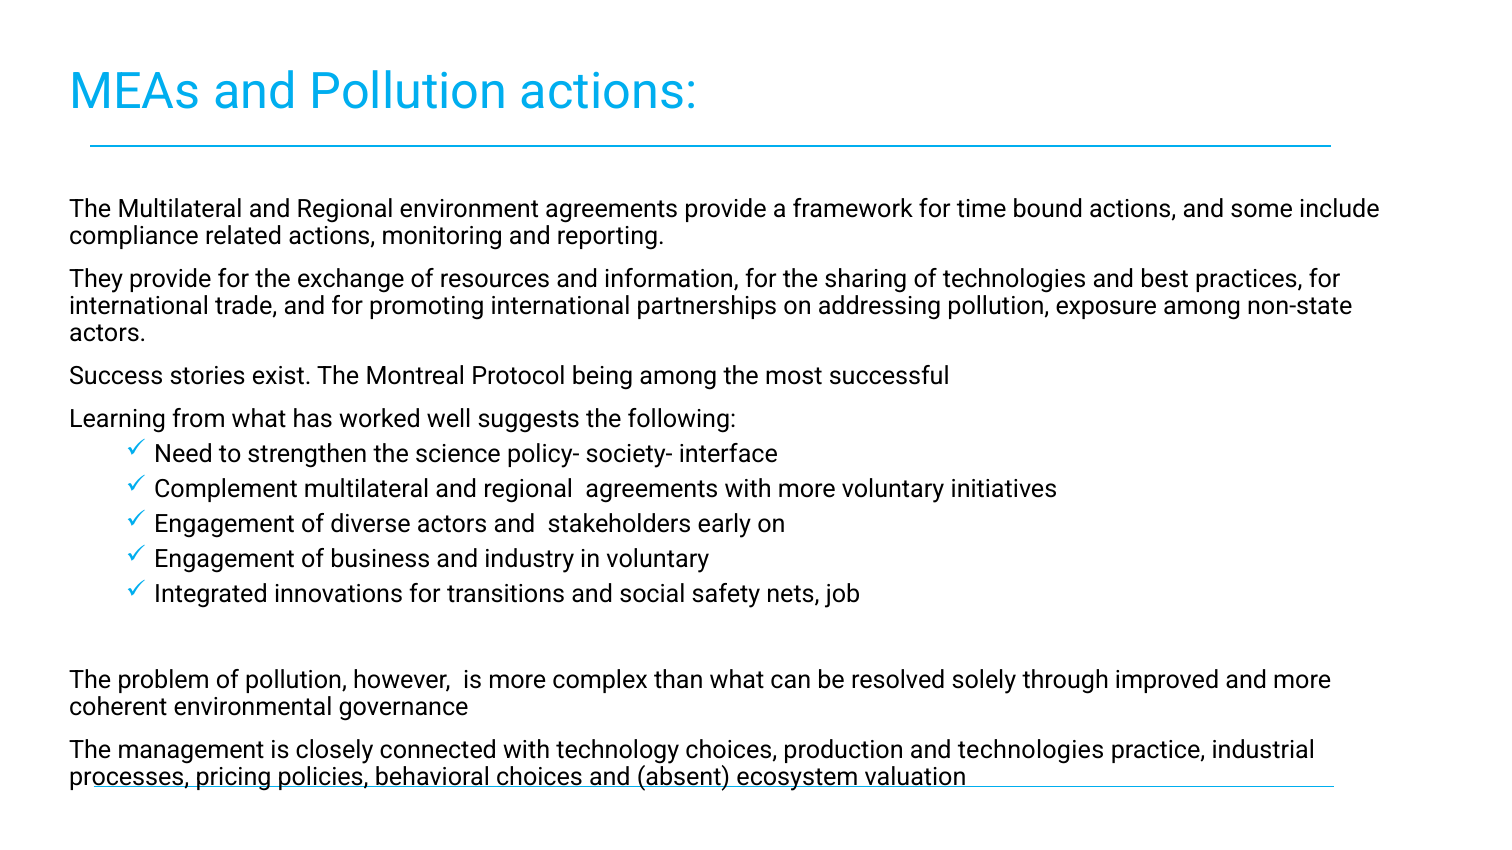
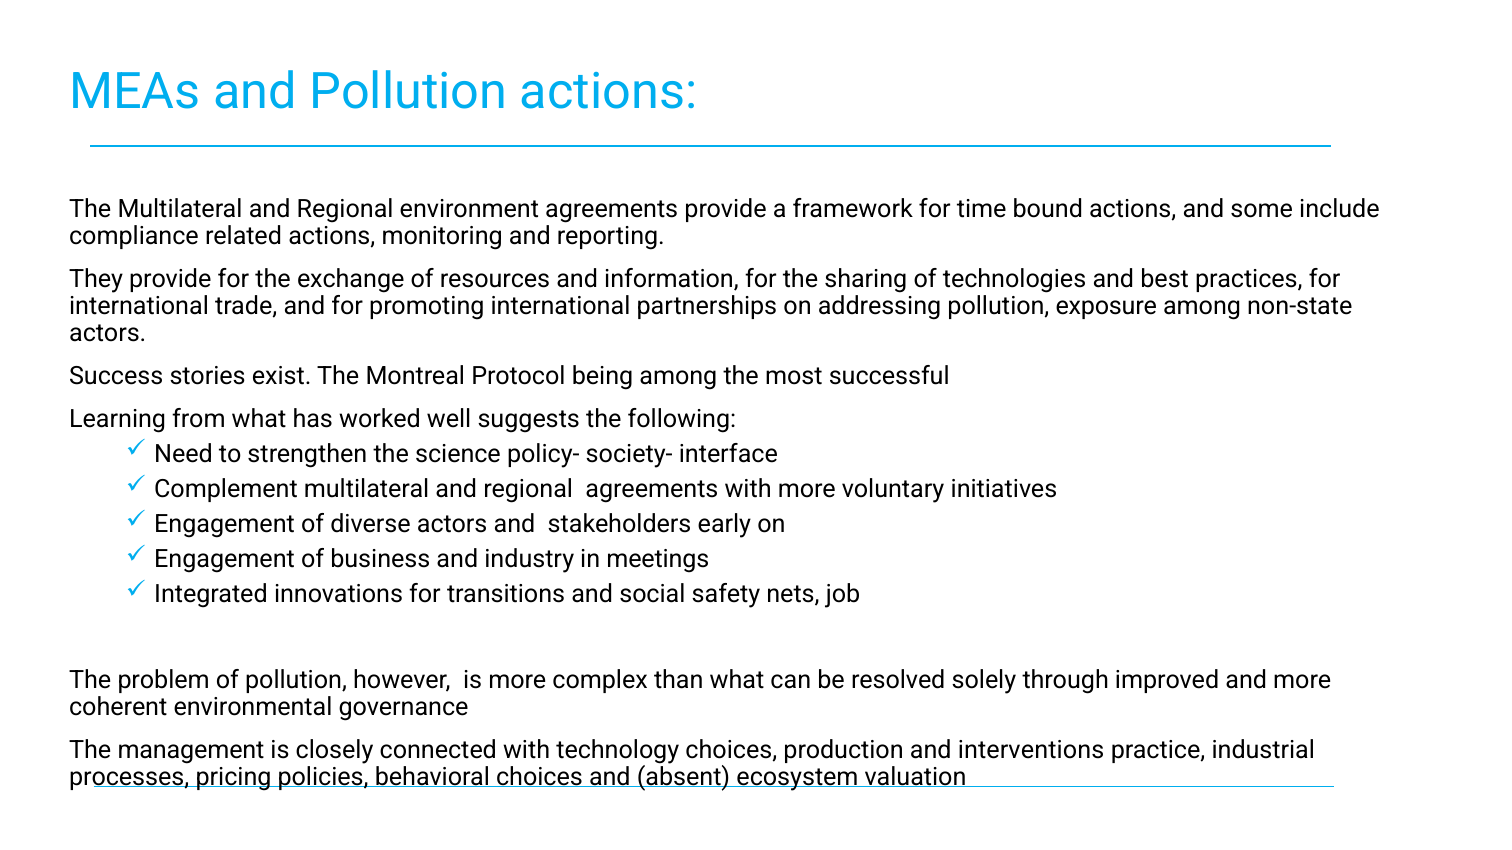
in voluntary: voluntary -> meetings
and technologies: technologies -> interventions
